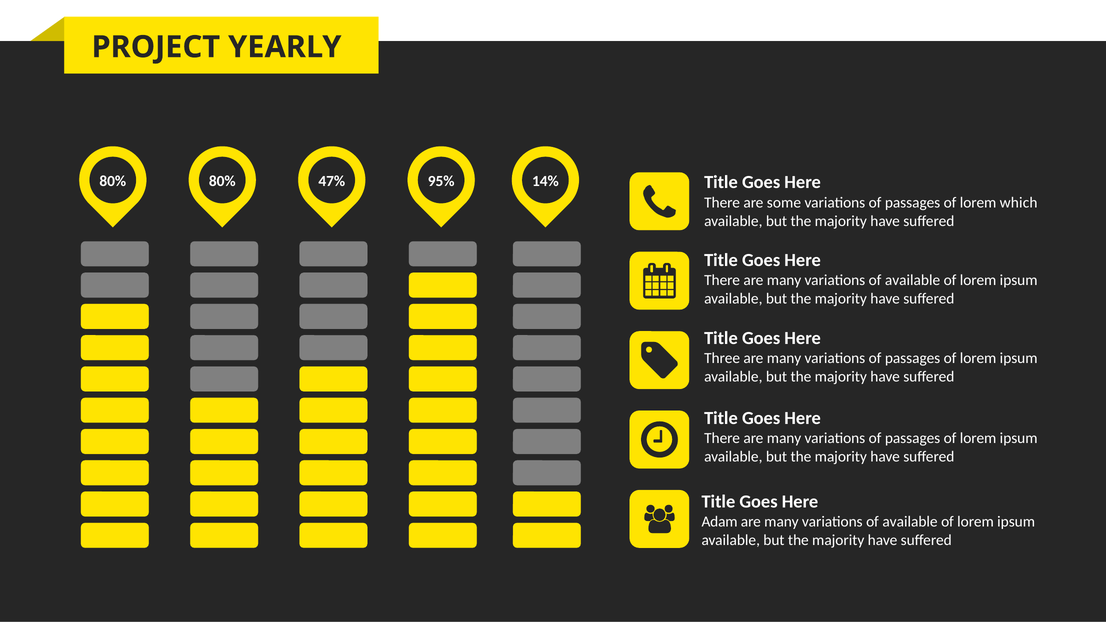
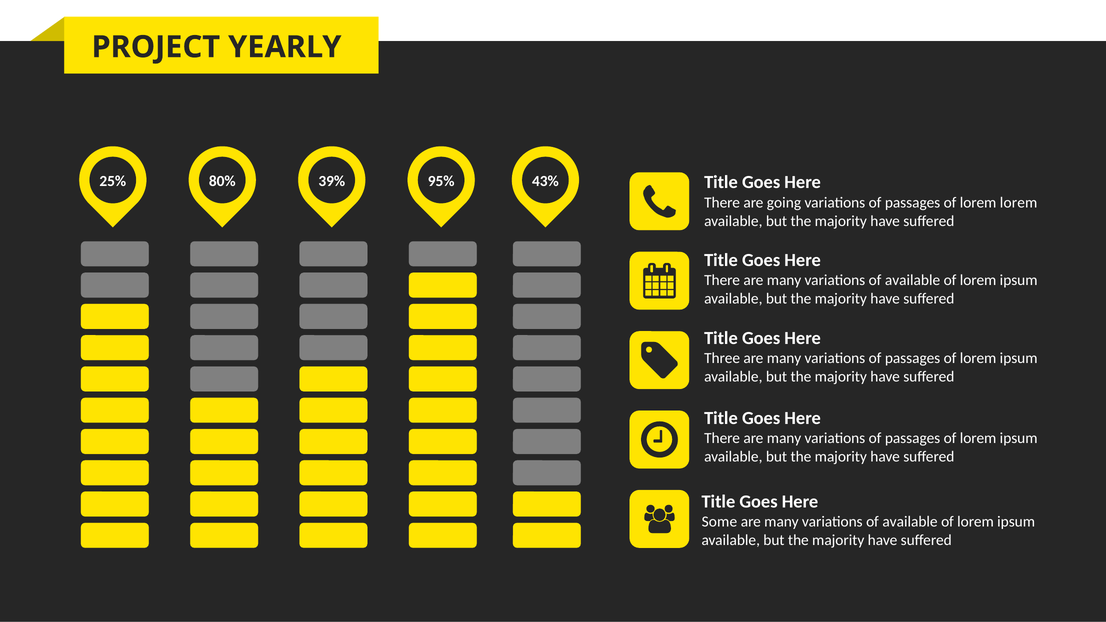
80% at (113, 181): 80% -> 25%
47%: 47% -> 39%
14%: 14% -> 43%
some: some -> going
lorem which: which -> lorem
Adam: Adam -> Some
